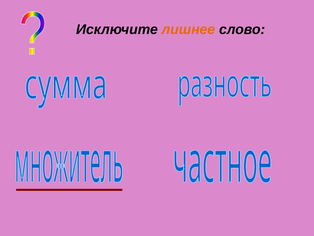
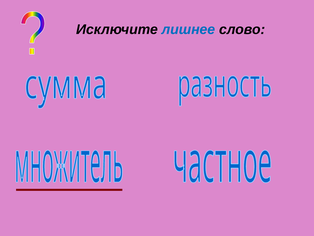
лишнее colour: orange -> blue
